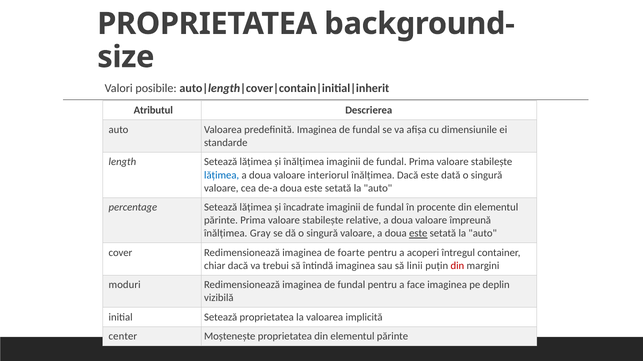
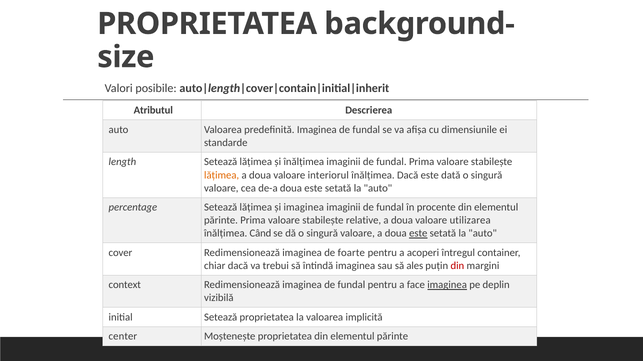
lățimea at (222, 175) colour: blue -> orange
și încadrate: încadrate -> imaginea
împreună: împreună -> utilizarea
Gray: Gray -> Când
linii: linii -> ales
moduri: moduri -> context
imaginea at (447, 285) underline: none -> present
